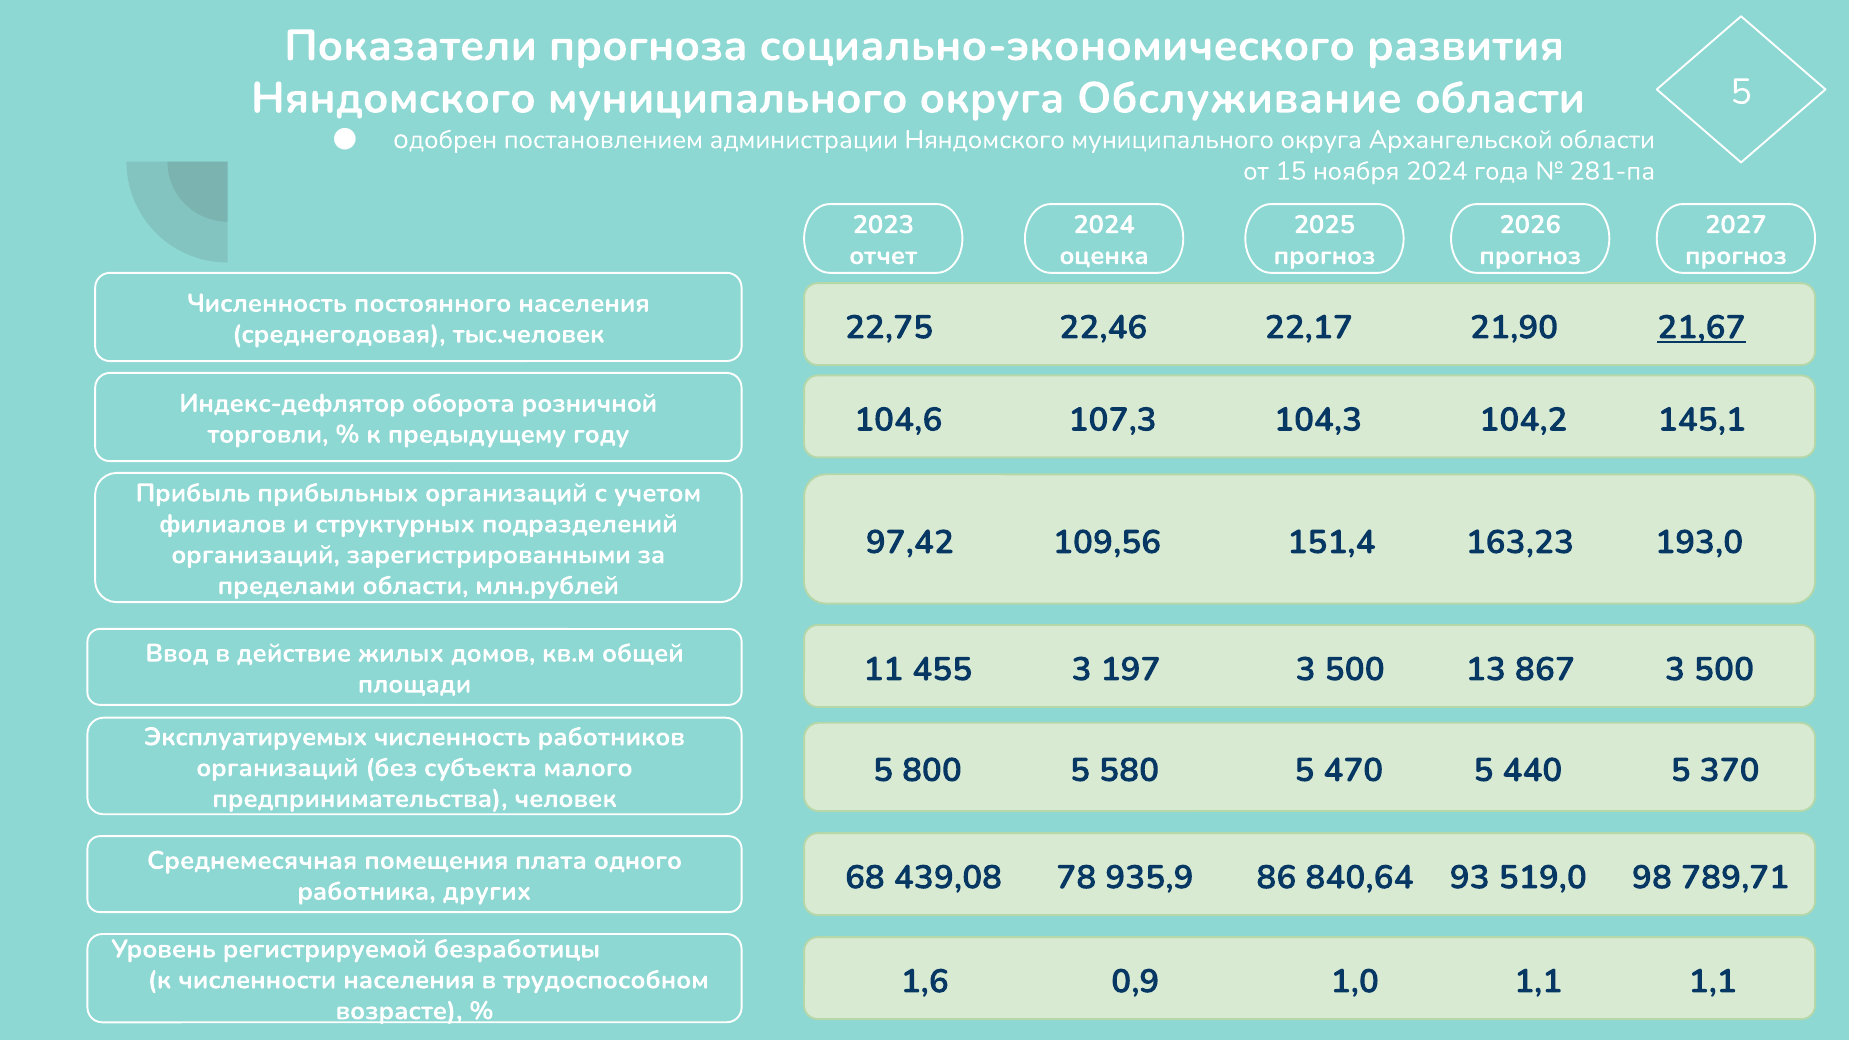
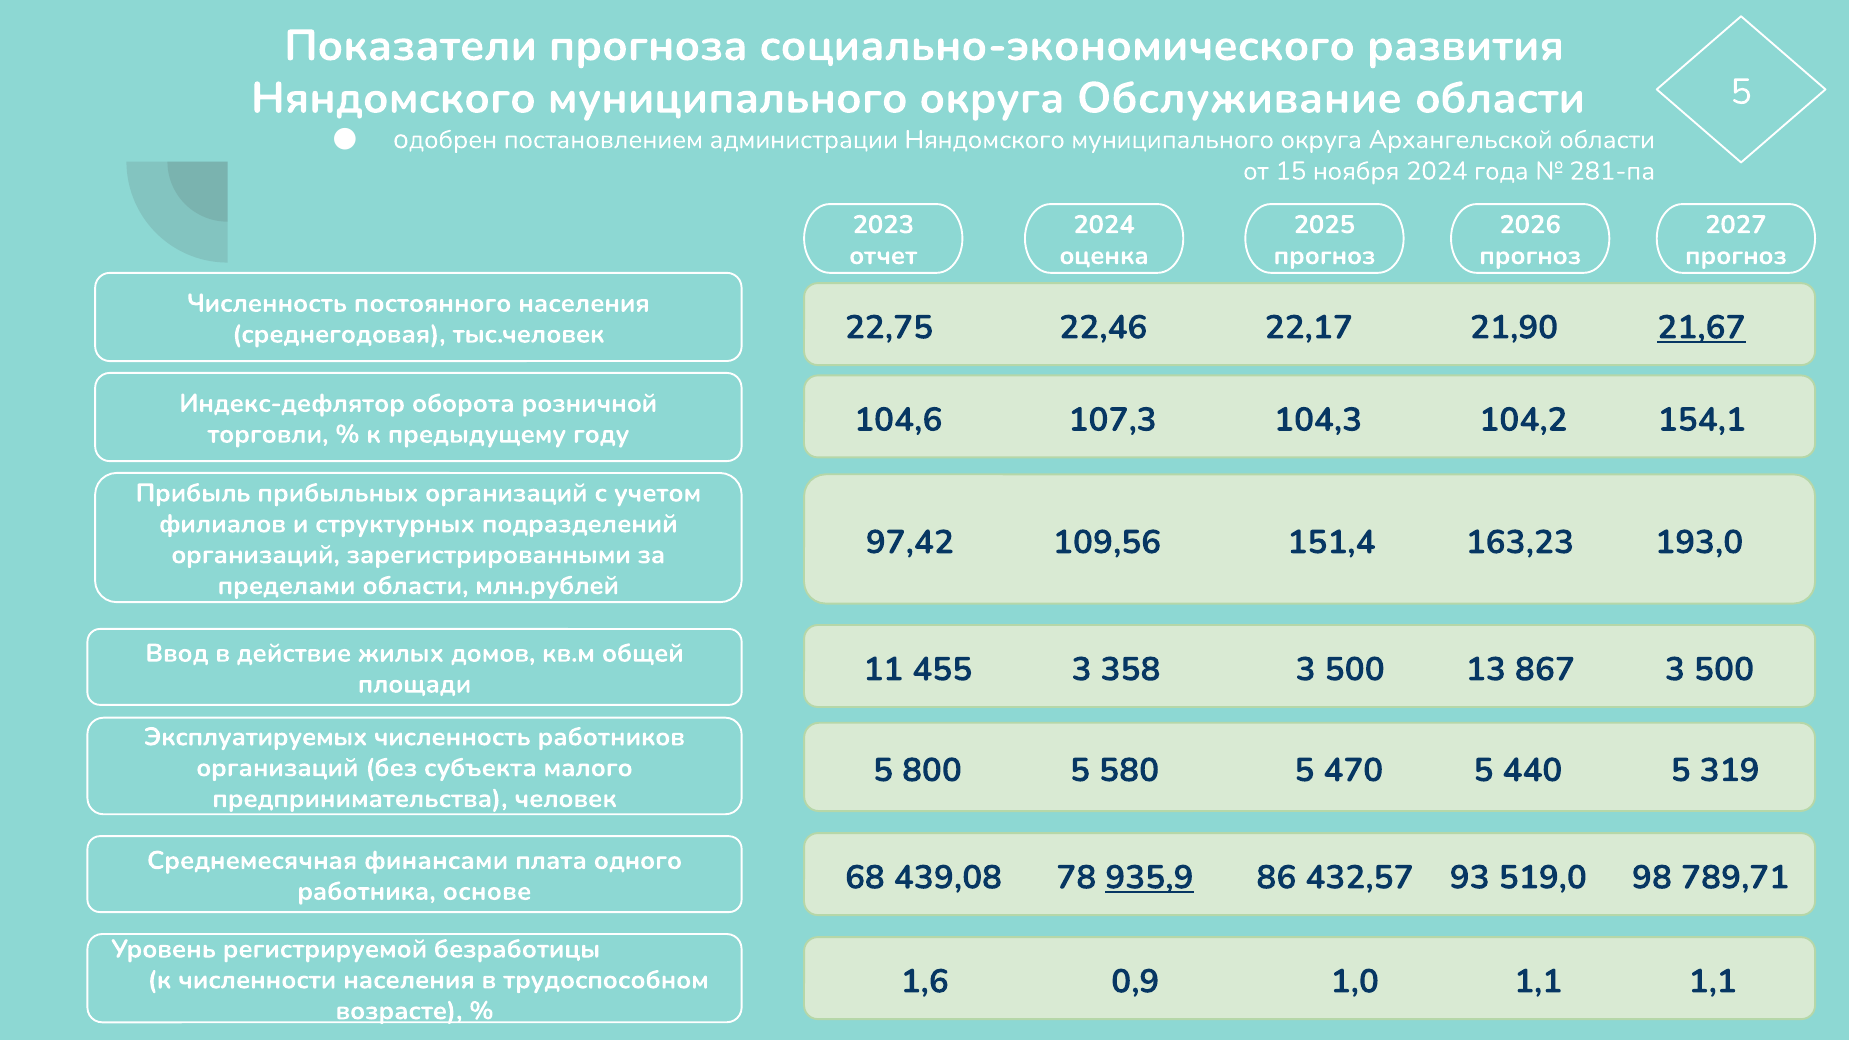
145,1: 145,1 -> 154,1
197: 197 -> 358
370: 370 -> 319
помещения: помещения -> финансами
935,9 underline: none -> present
840,64: 840,64 -> 432,57
других: других -> основе
